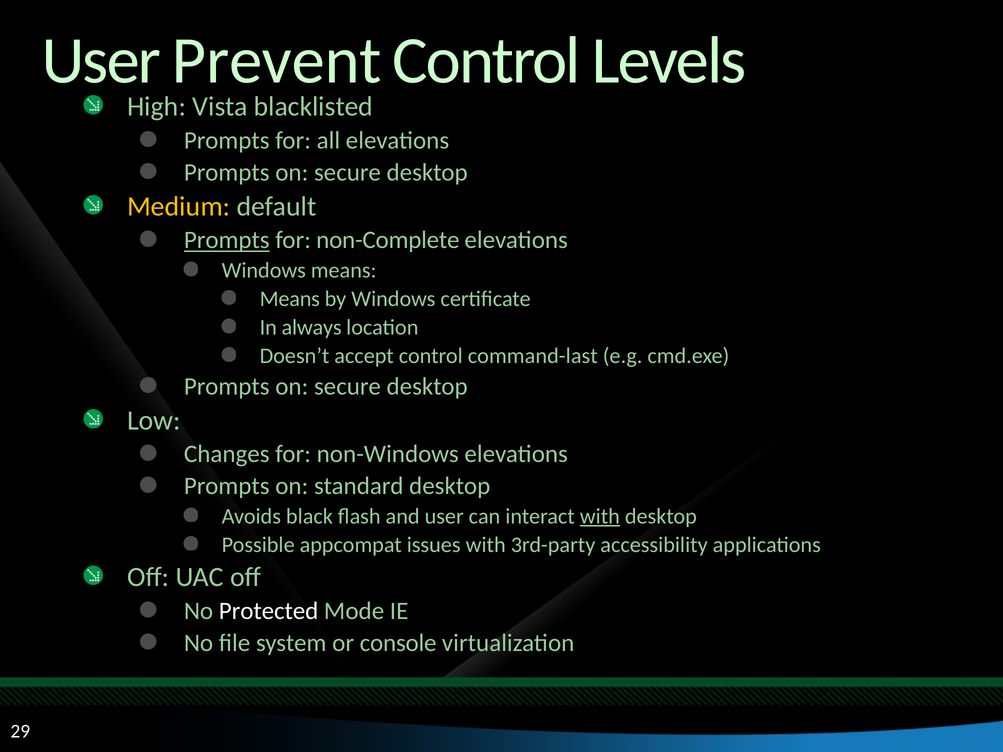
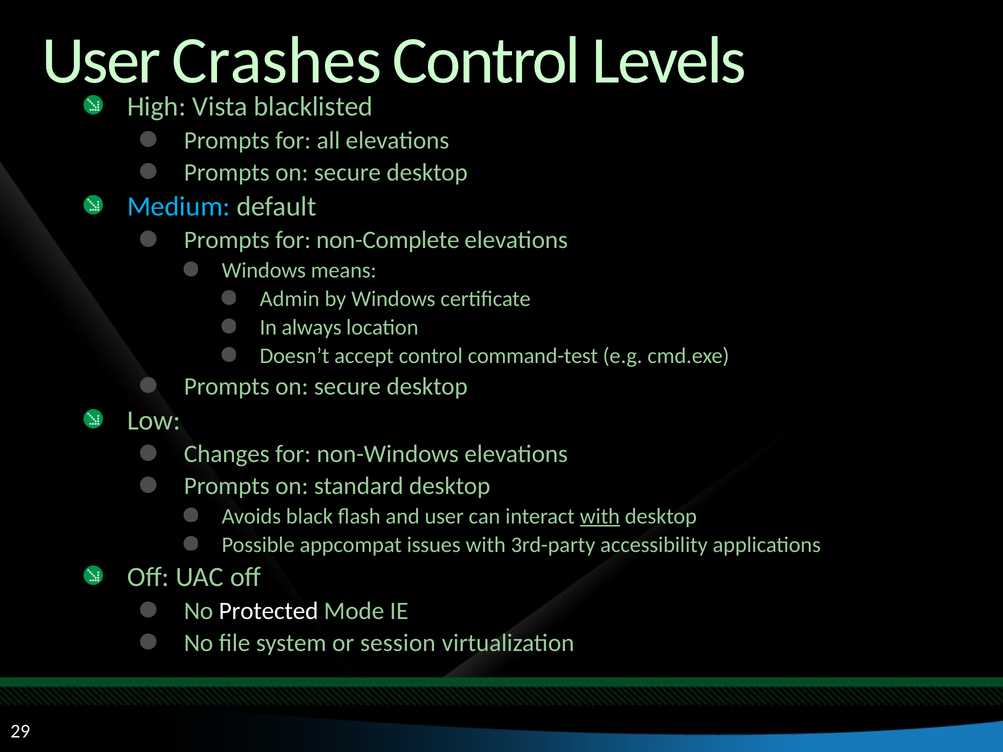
Prevent: Prevent -> Crashes
Medium colour: yellow -> light blue
Prompts at (227, 240) underline: present -> none
Means at (290, 299): Means -> Admin
command-last: command-last -> command-test
console: console -> session
